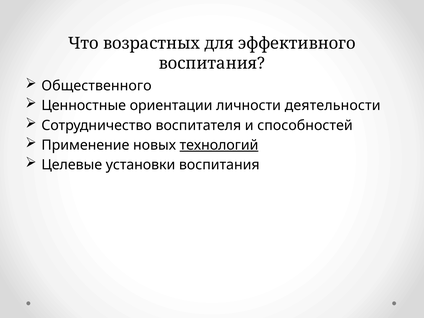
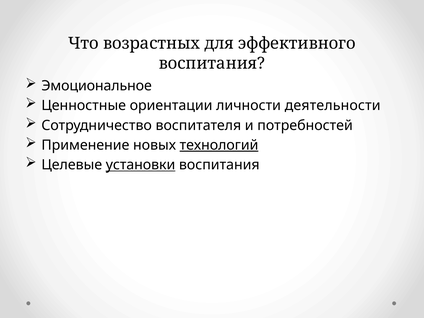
Общественного: Общественного -> Эмоциональное
способностей: способностей -> потребностей
установки underline: none -> present
